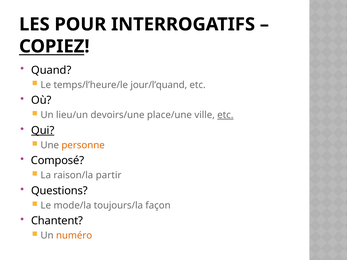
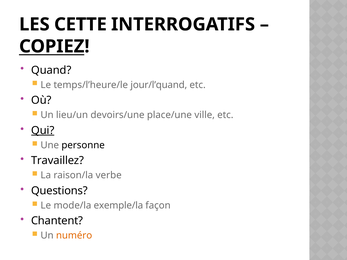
POUR: POUR -> CETTE
etc at (225, 115) underline: present -> none
personne colour: orange -> black
Composé: Composé -> Travaillez
partir: partir -> verbe
toujours/la: toujours/la -> exemple/la
